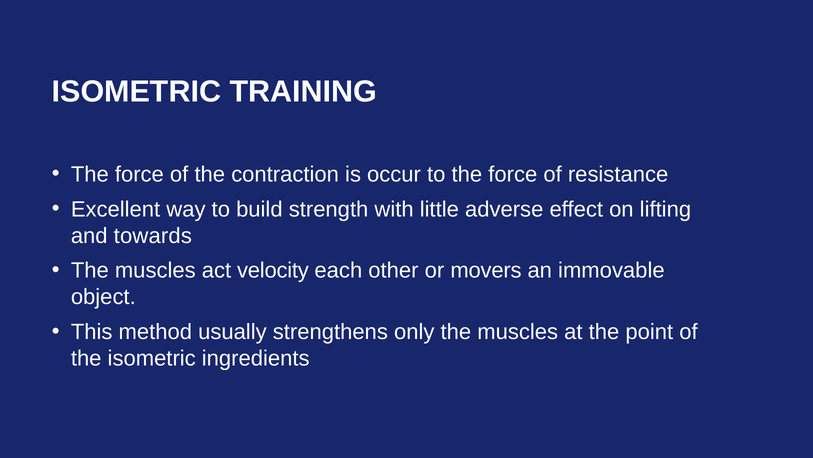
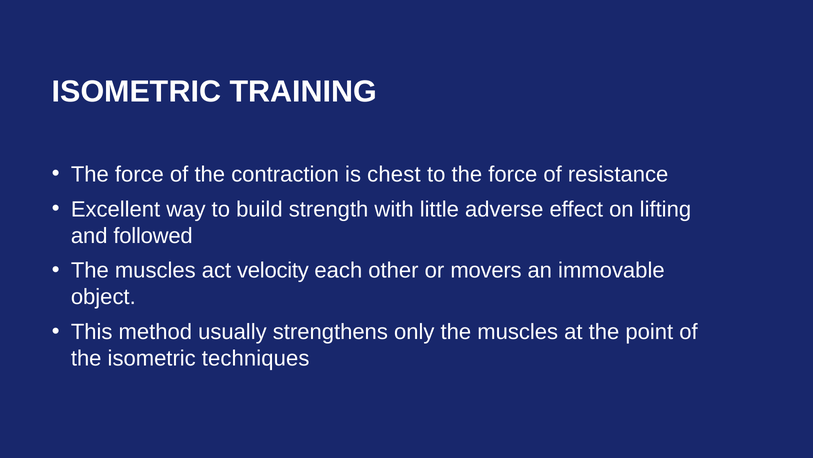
occur: occur -> chest
towards: towards -> followed
ingredients: ingredients -> techniques
